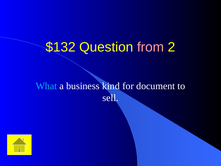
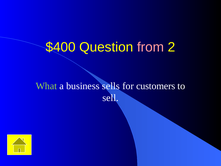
$132: $132 -> $400
What colour: light blue -> light green
kind: kind -> sells
document: document -> customers
